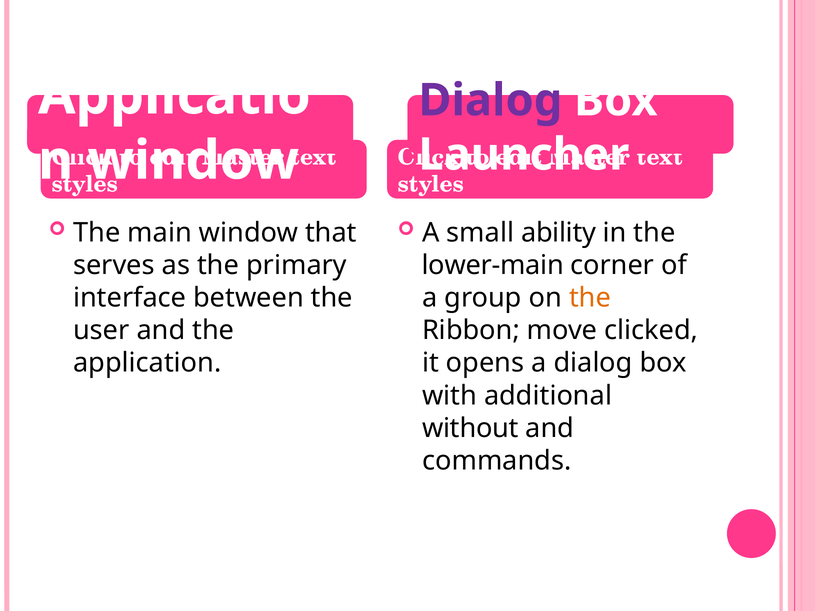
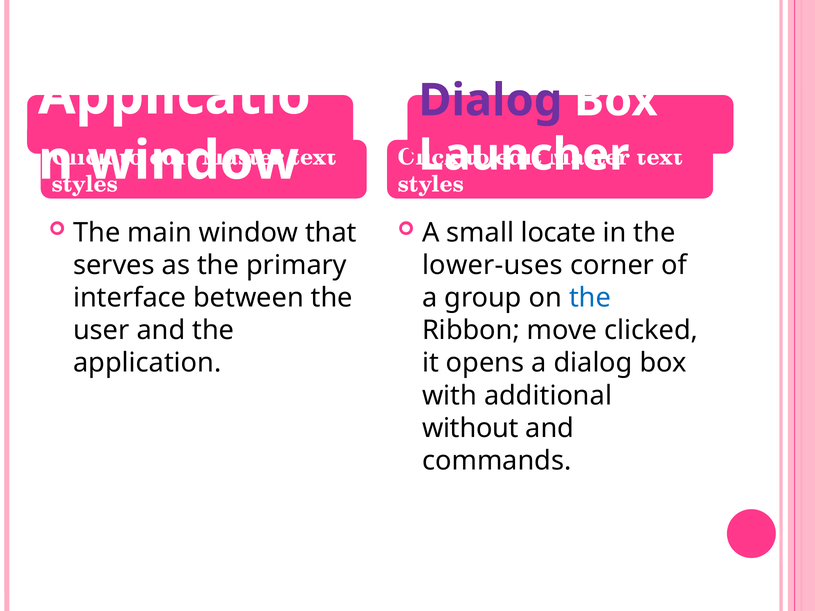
ability: ability -> locate
lower-main: lower-main -> lower-uses
the at (590, 298) colour: orange -> blue
